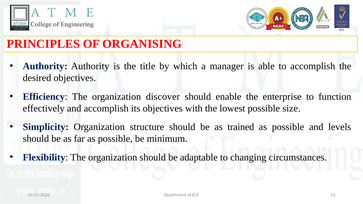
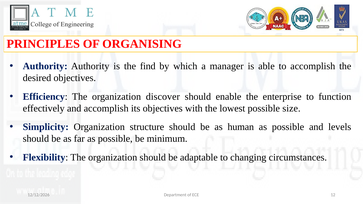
title: title -> find
trained: trained -> human
